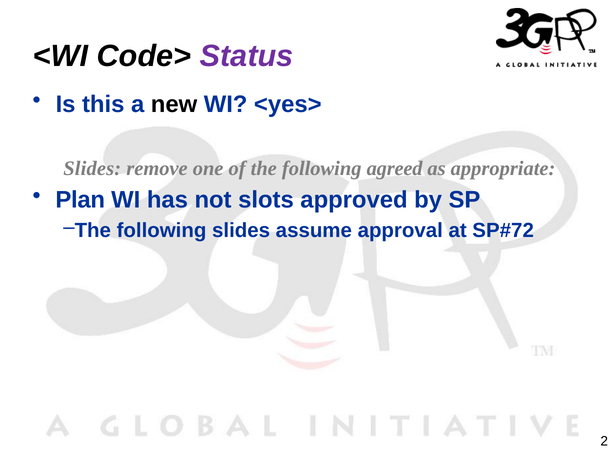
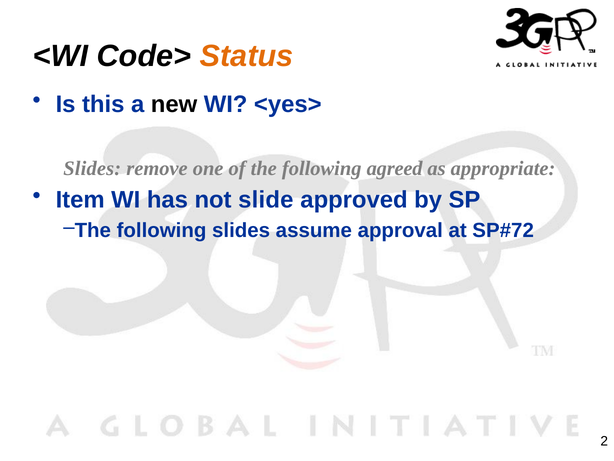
Status colour: purple -> orange
Plan: Plan -> Item
slots: slots -> slide
